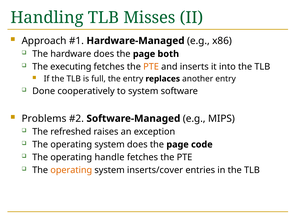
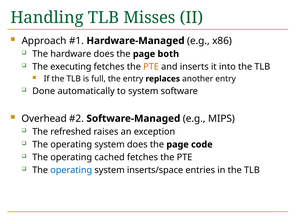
cooperatively: cooperatively -> automatically
Problems: Problems -> Overhead
handle: handle -> cached
operating at (71, 170) colour: orange -> blue
inserts/cover: inserts/cover -> inserts/space
